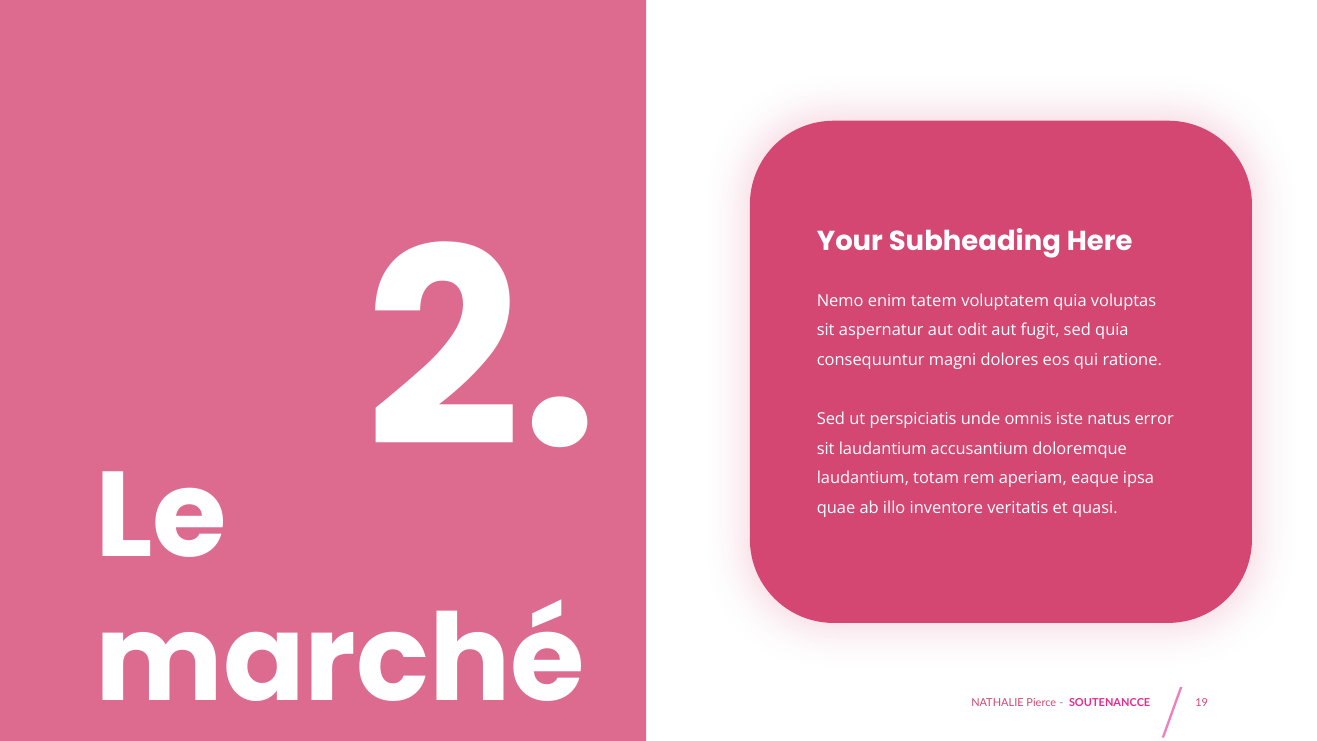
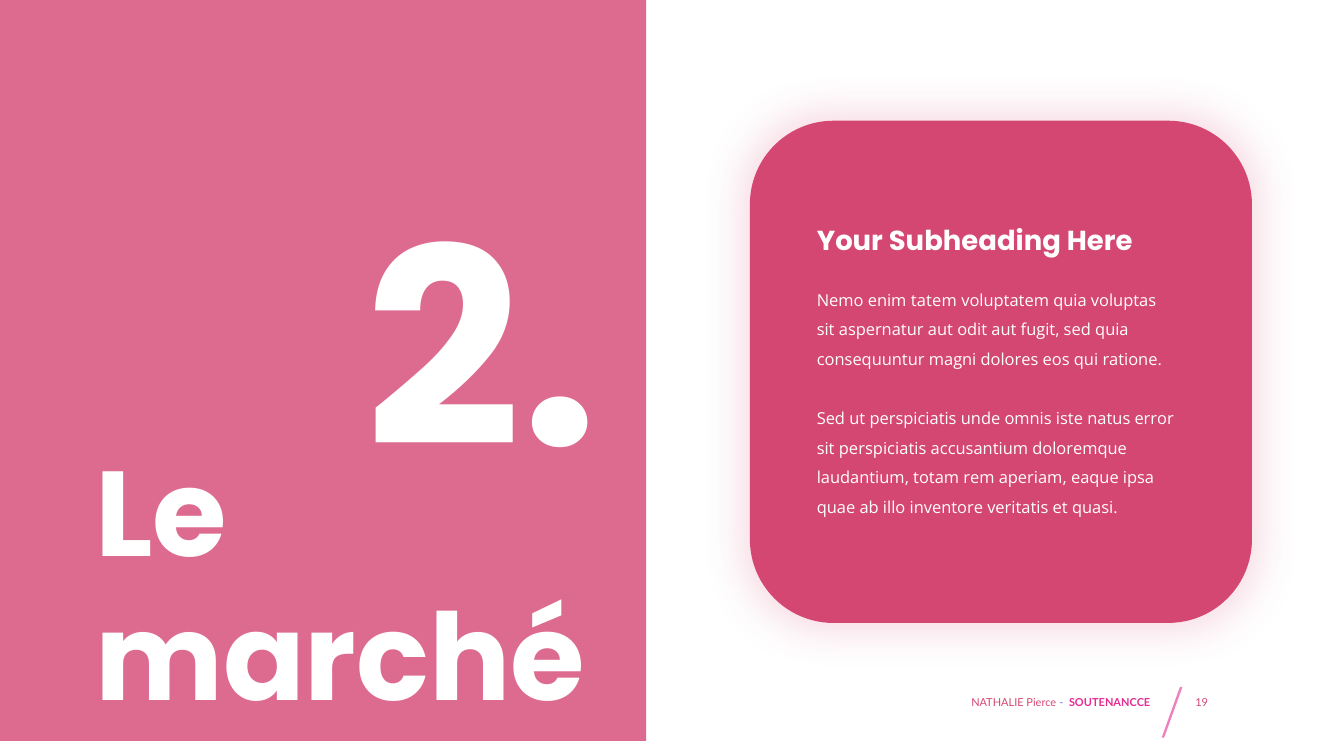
sit laudantium: laudantium -> perspiciatis
